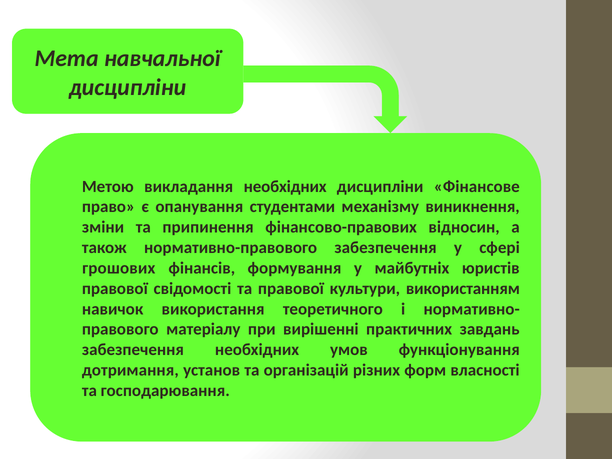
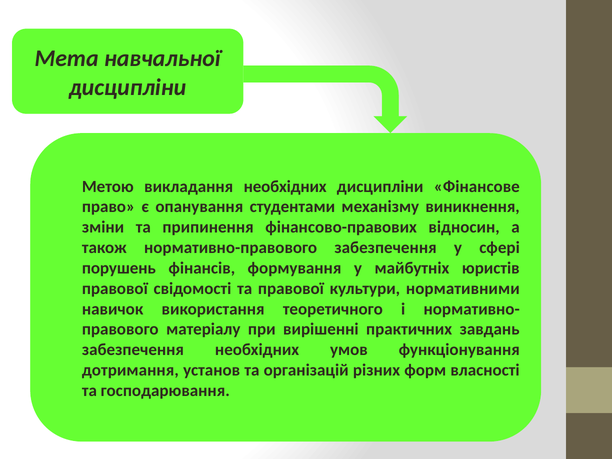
грошових: грошових -> порушень
використанням: використанням -> нормативними
